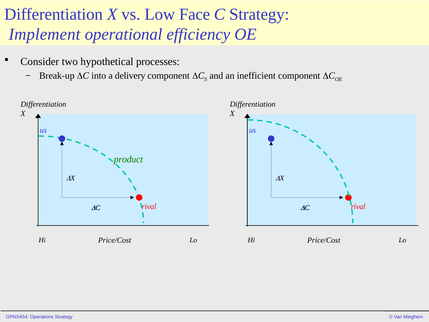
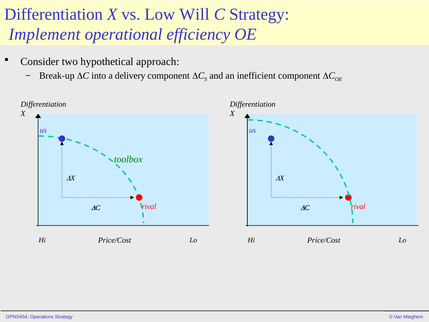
Face: Face -> Will
processes: processes -> approach
product: product -> toolbox
